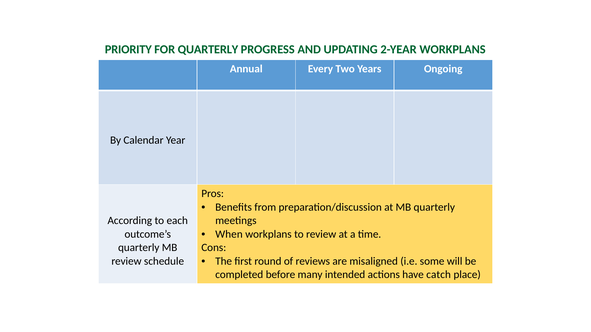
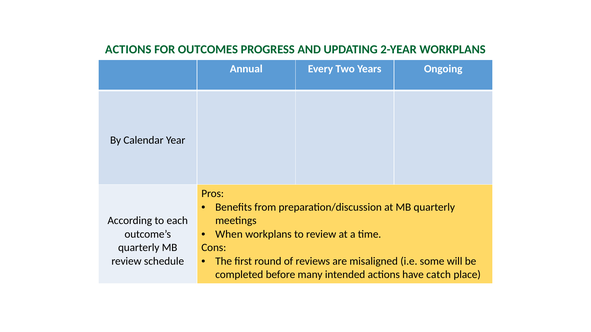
PRIORITY at (128, 49): PRIORITY -> ACTIONS
FOR QUARTERLY: QUARTERLY -> OUTCOMES
